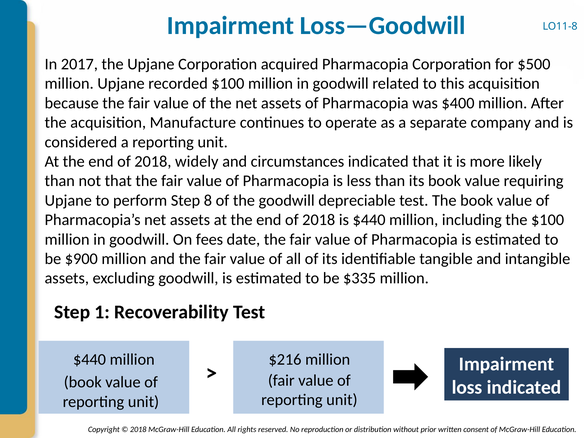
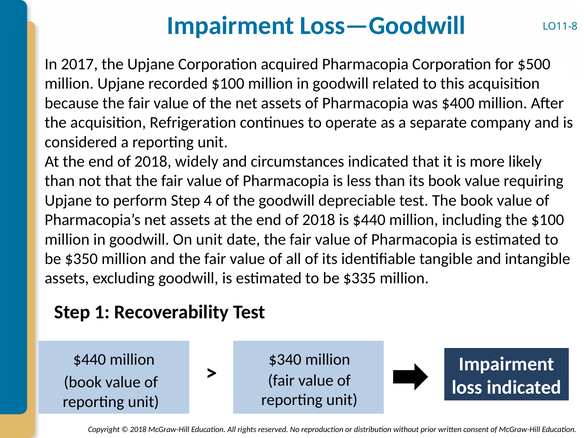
Manufacture: Manufacture -> Refrigeration
8: 8 -> 4
On fees: fees -> unit
$900: $900 -> $350
$216: $216 -> $340
